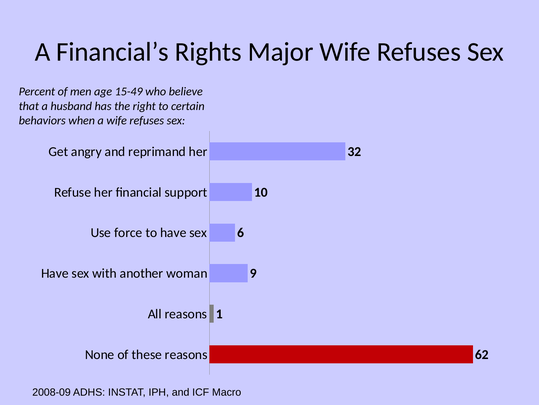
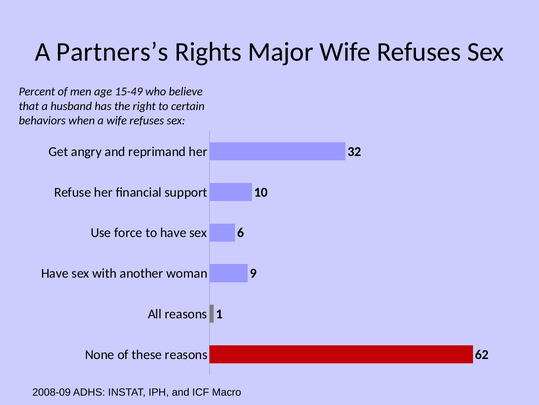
Financial’s: Financial’s -> Partners’s
